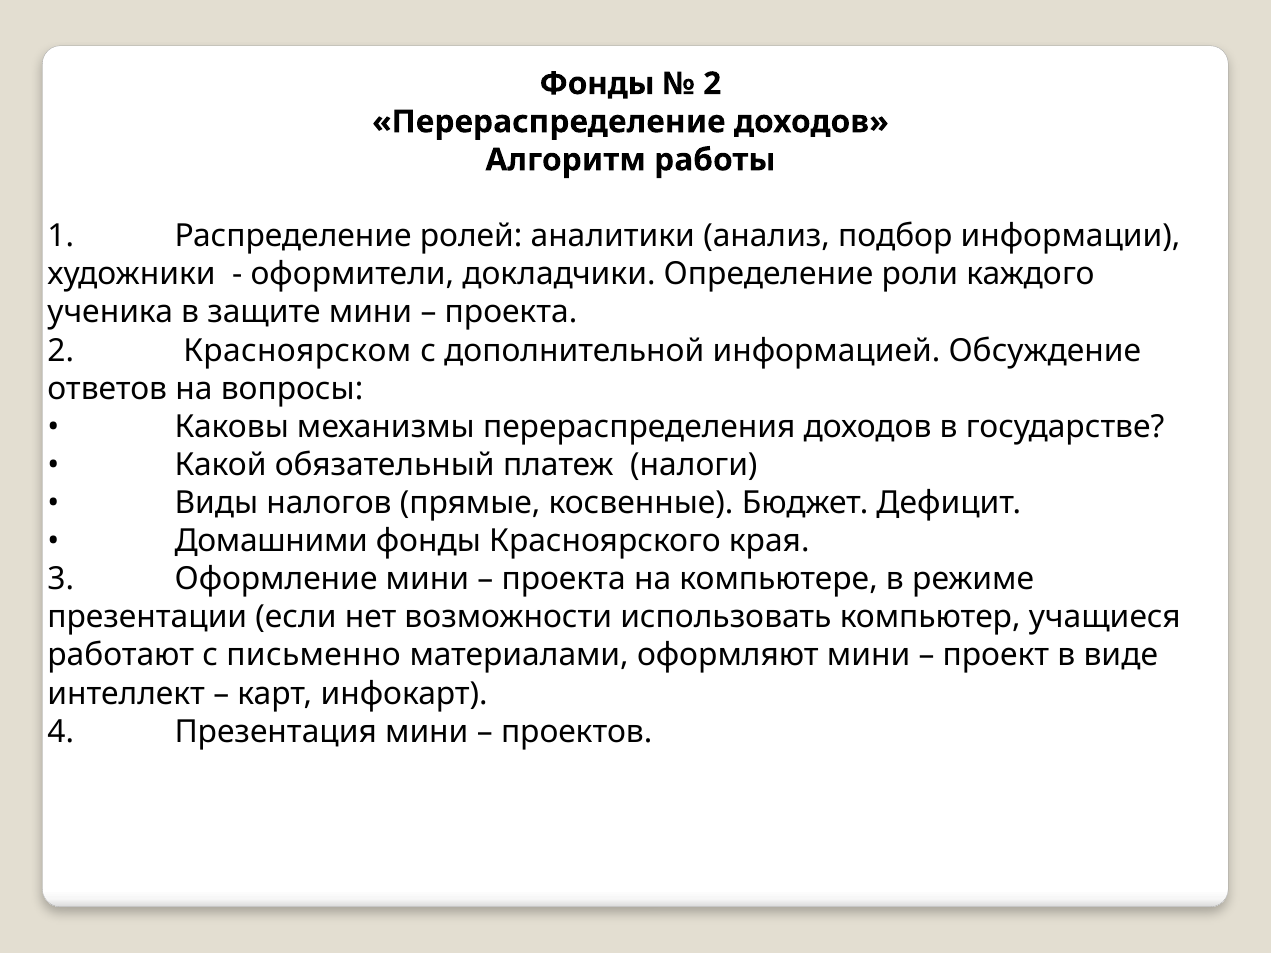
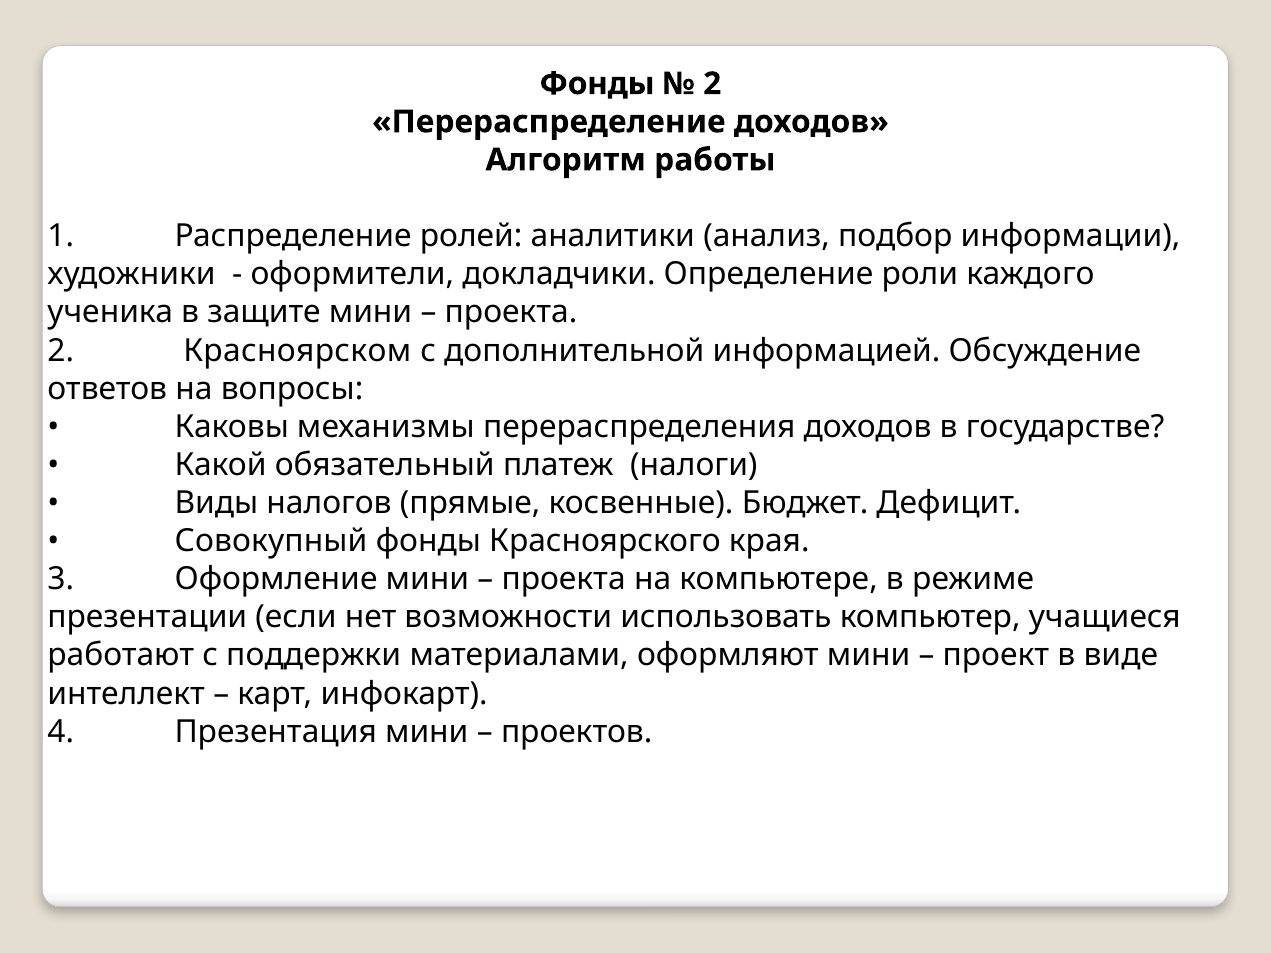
Домашними: Домашними -> Совокупный
письменно: письменно -> поддержки
